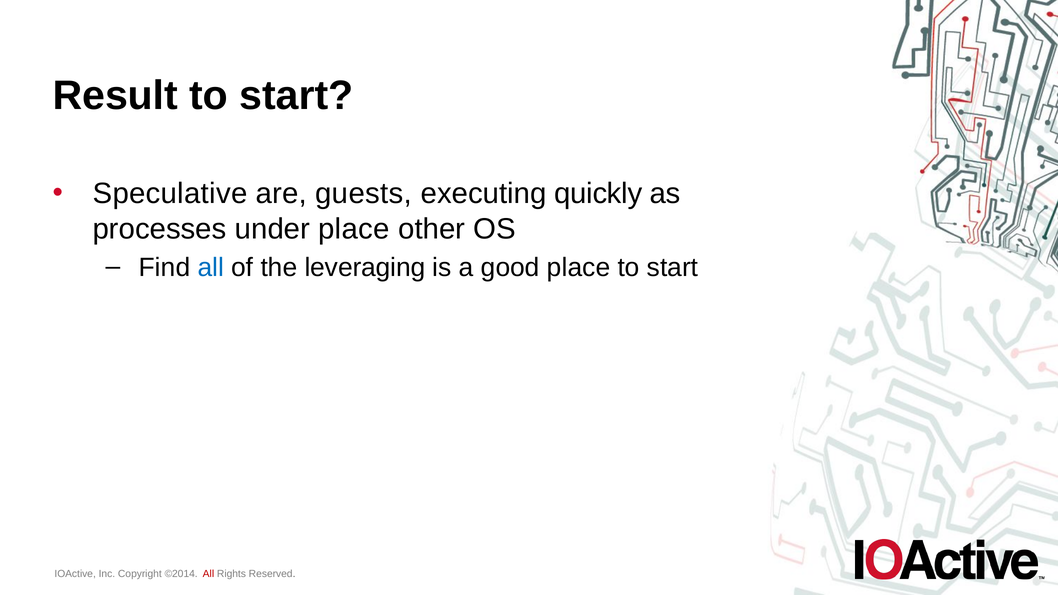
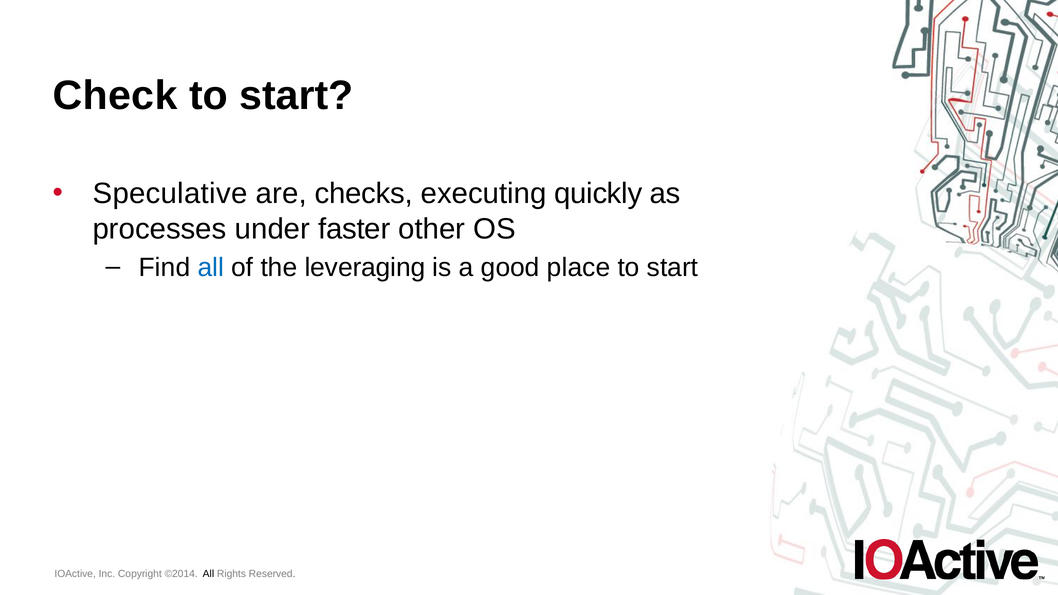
Result: Result -> Check
guests: guests -> checks
under place: place -> faster
All at (208, 574) colour: red -> black
